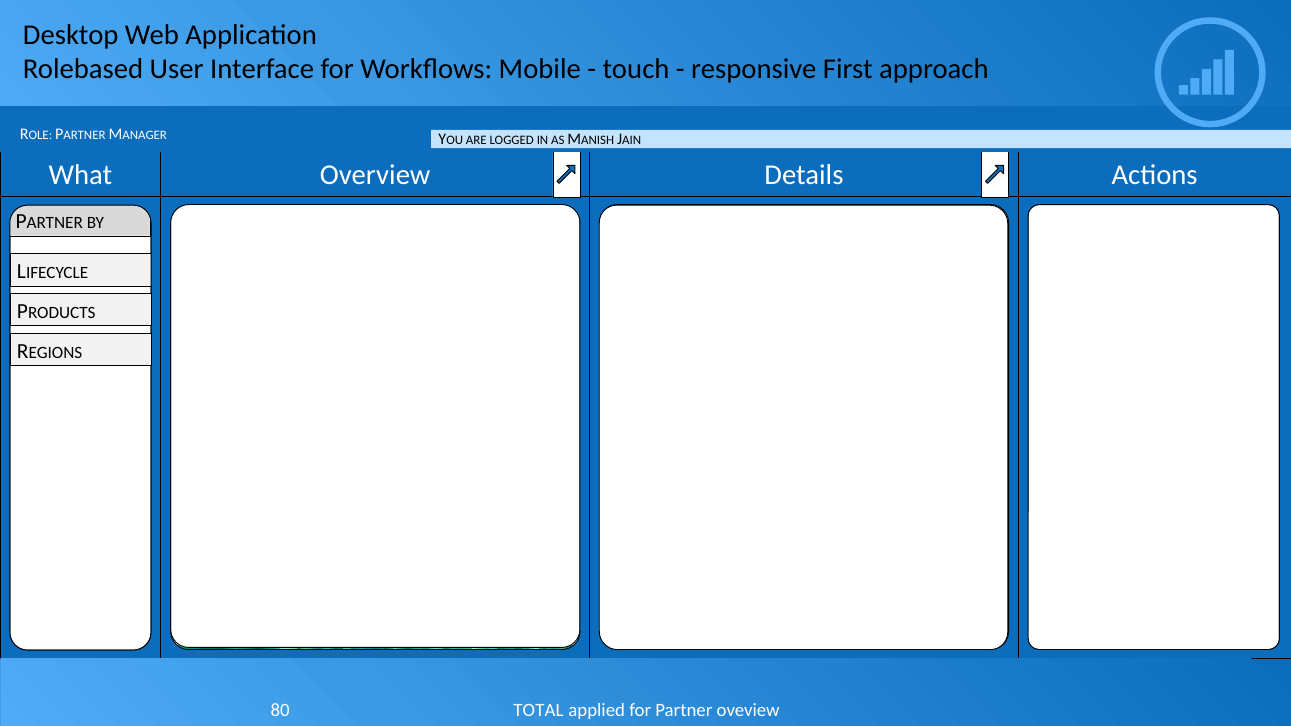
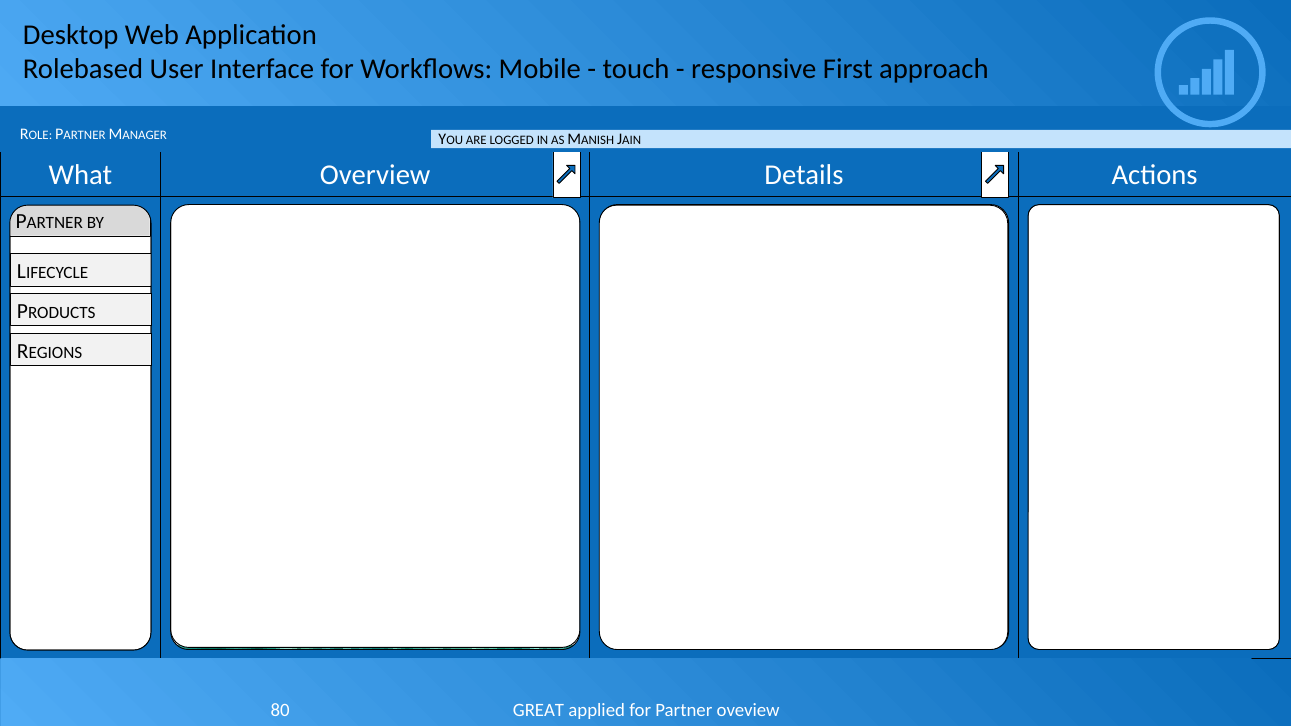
TOTAL: TOTAL -> GREAT
